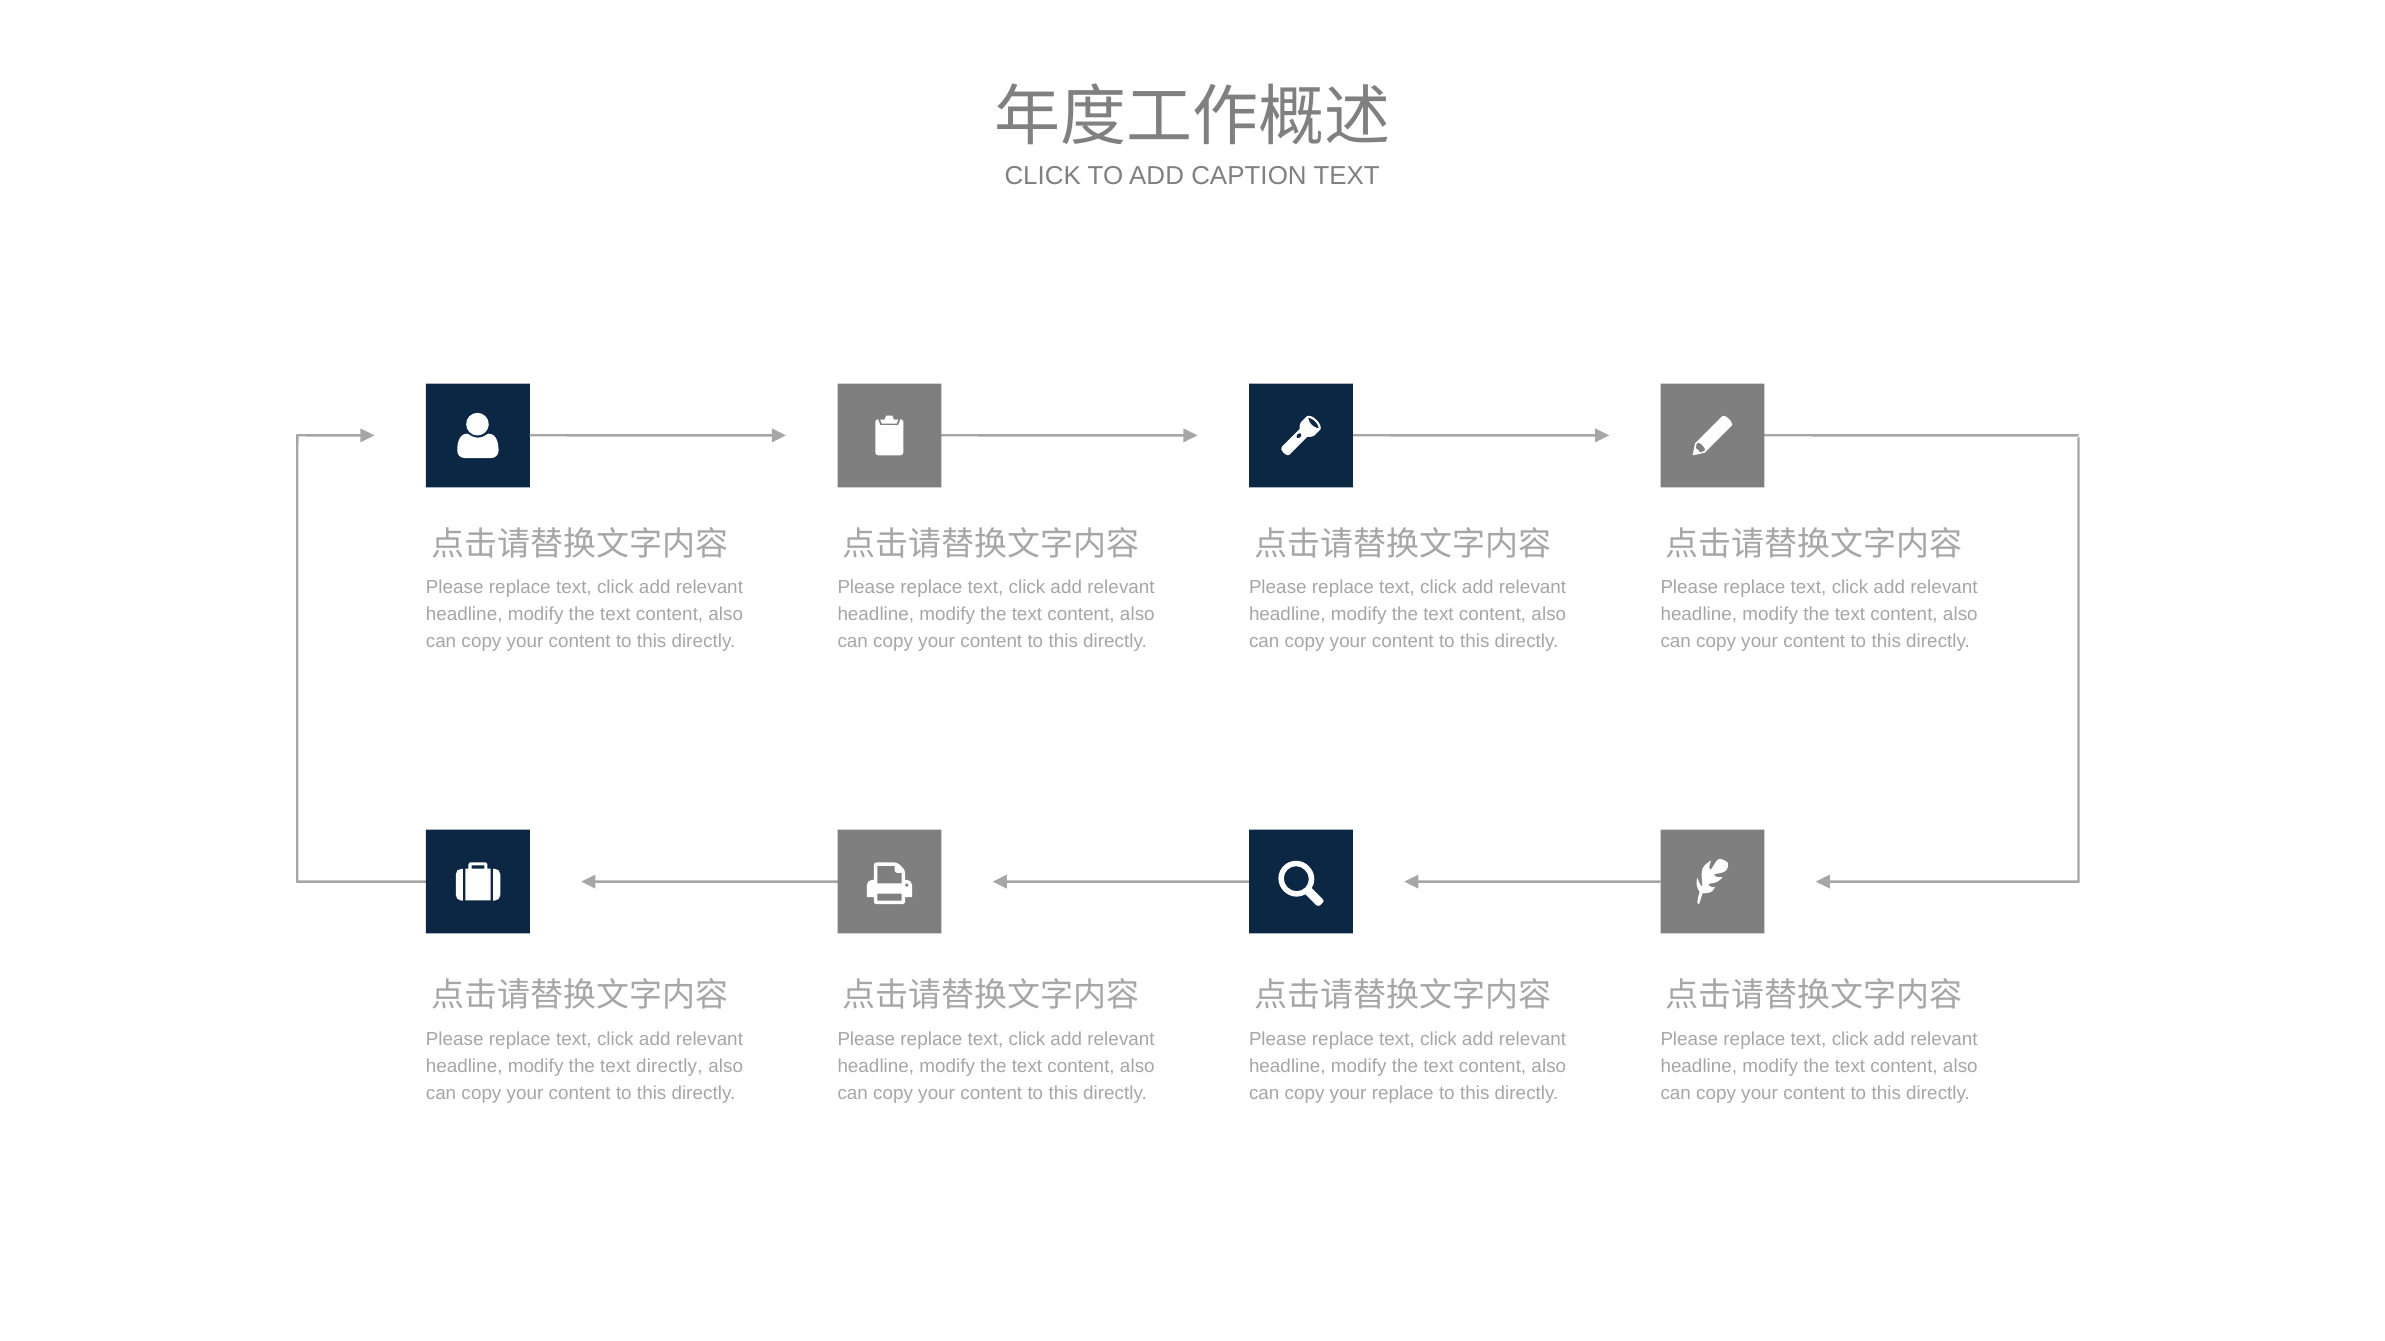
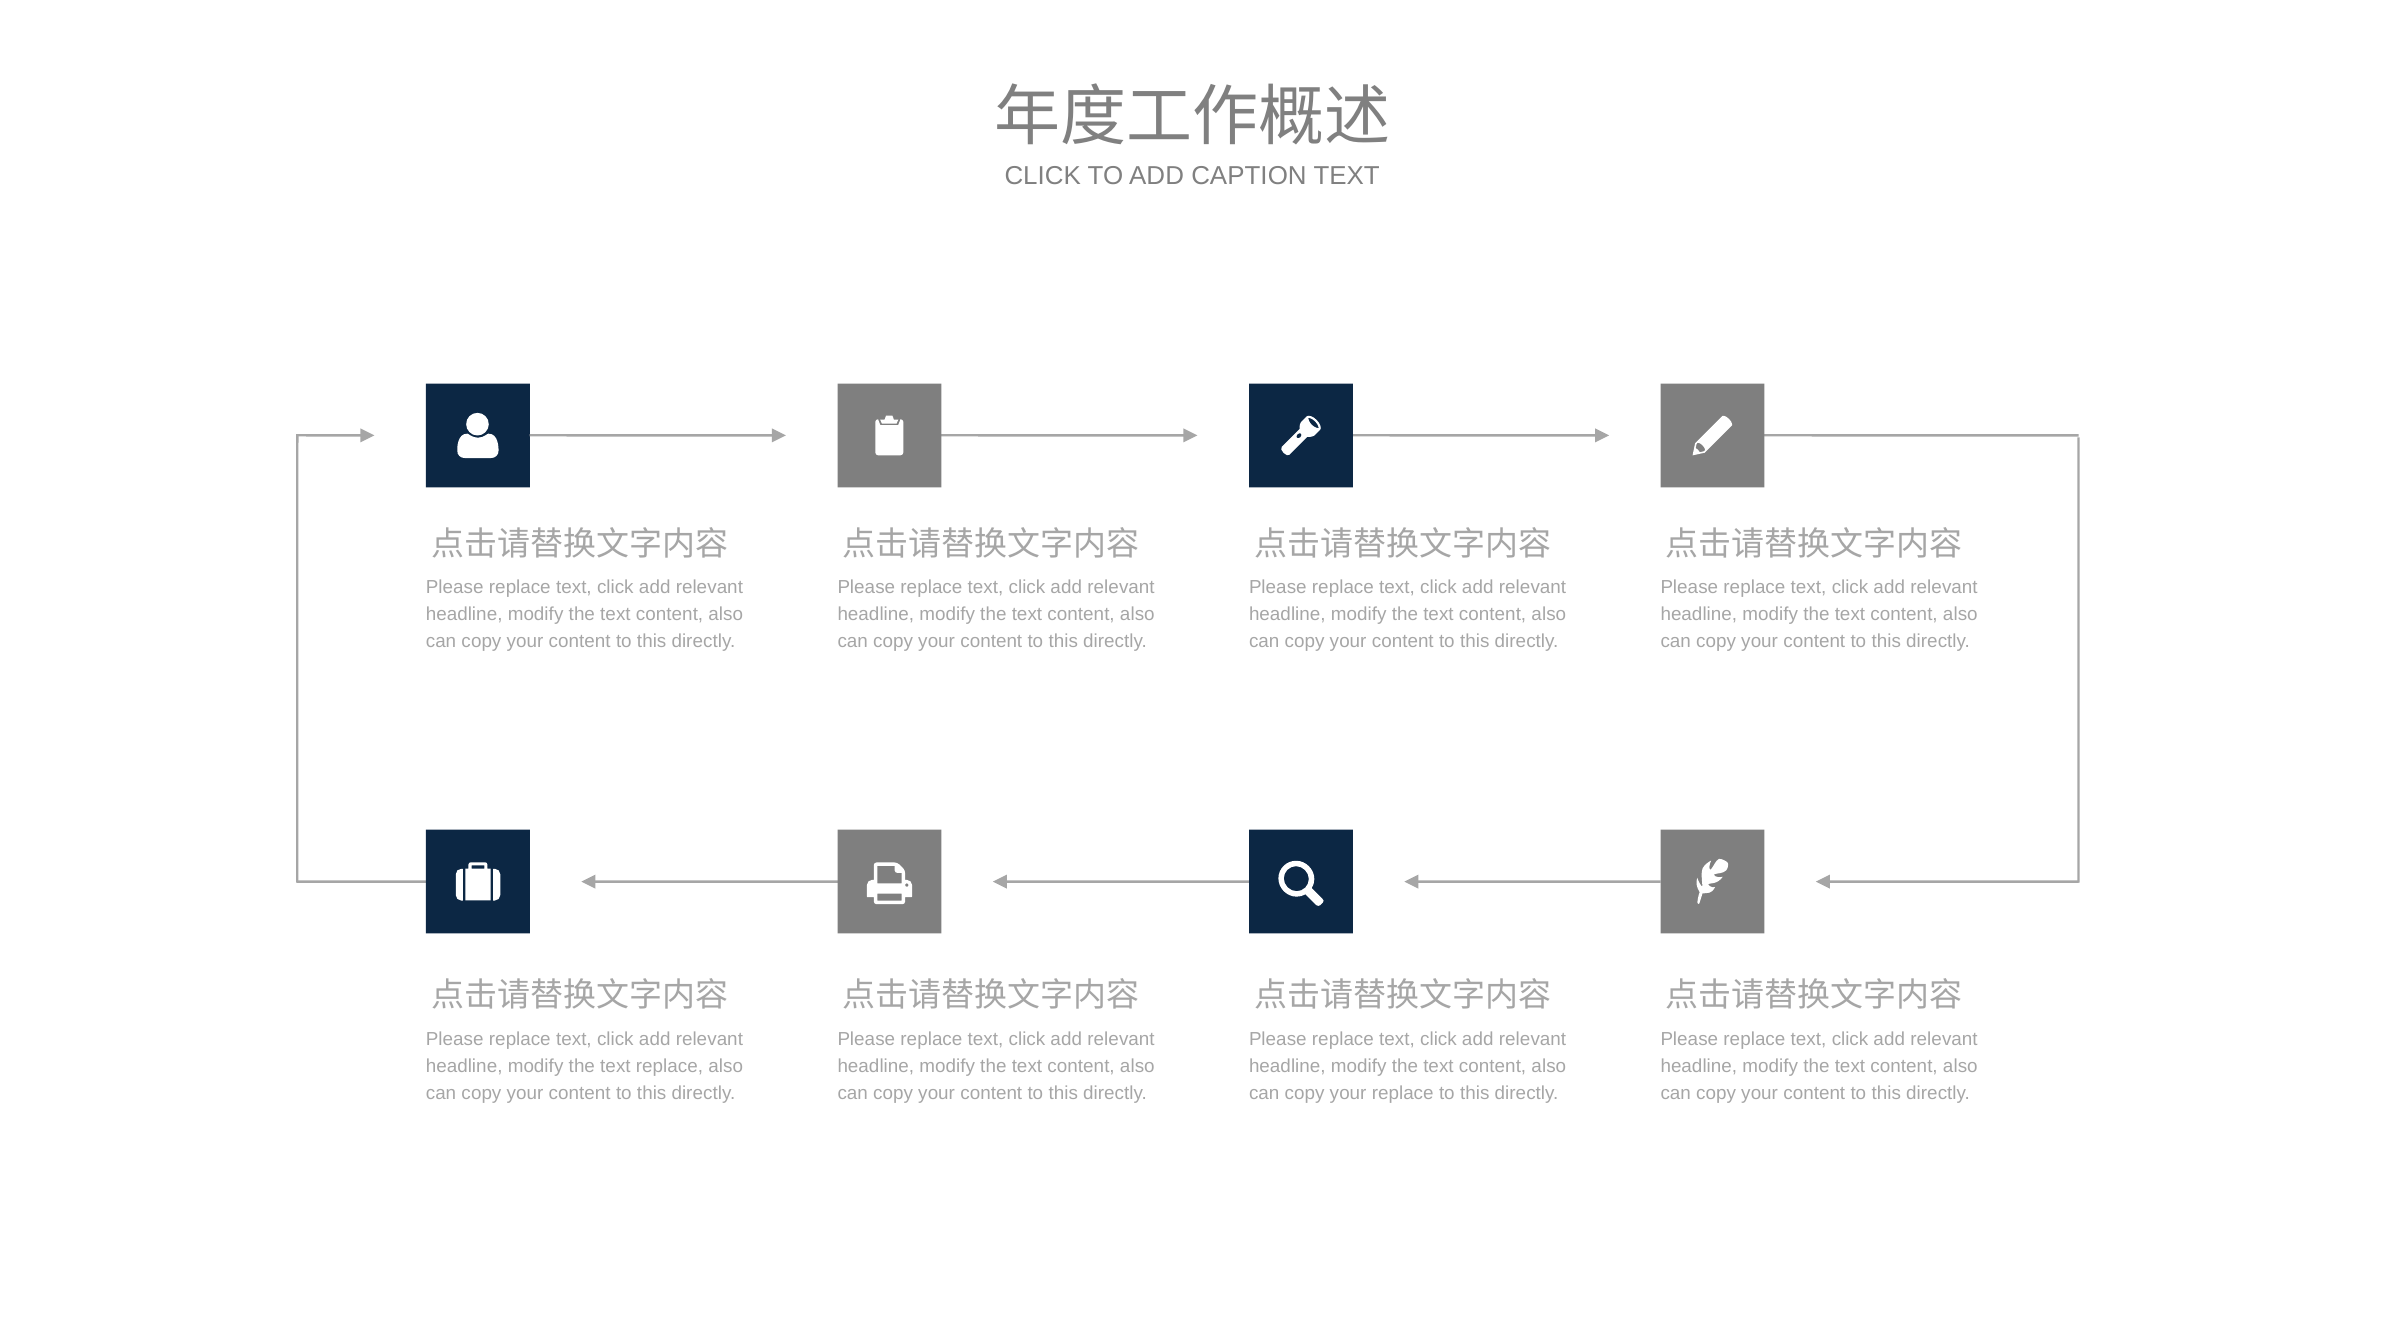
text directly: directly -> replace
